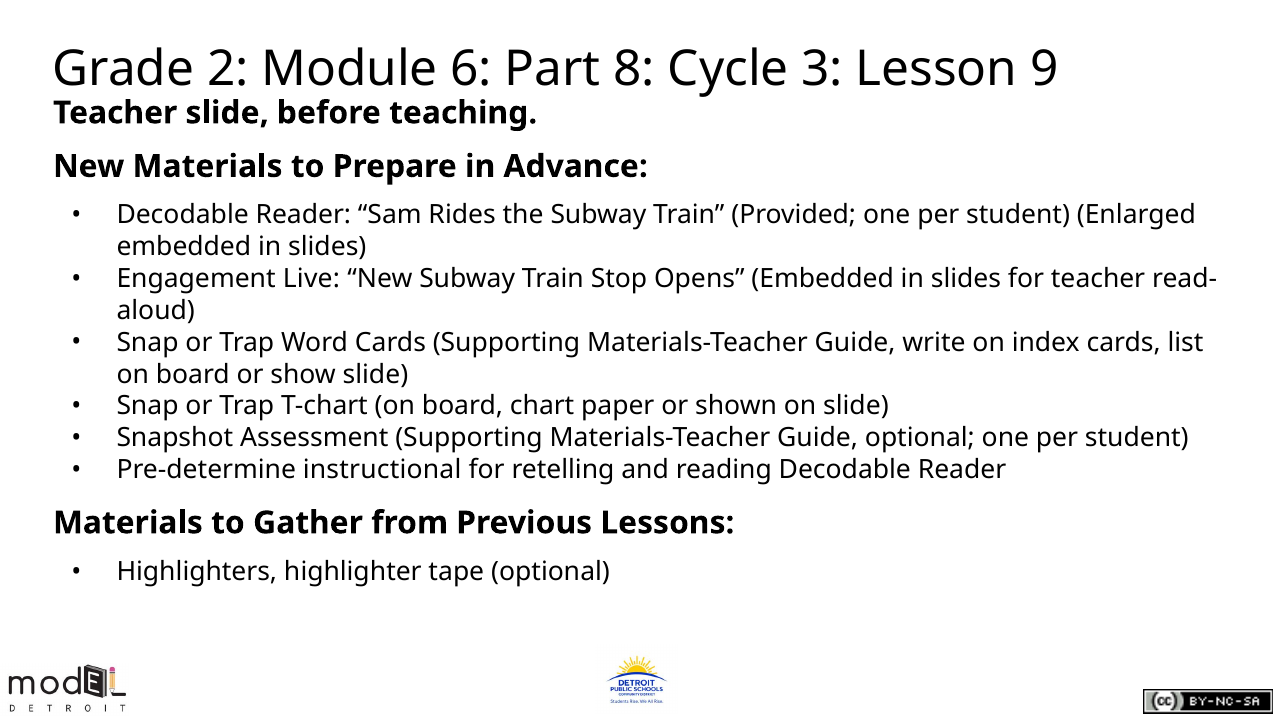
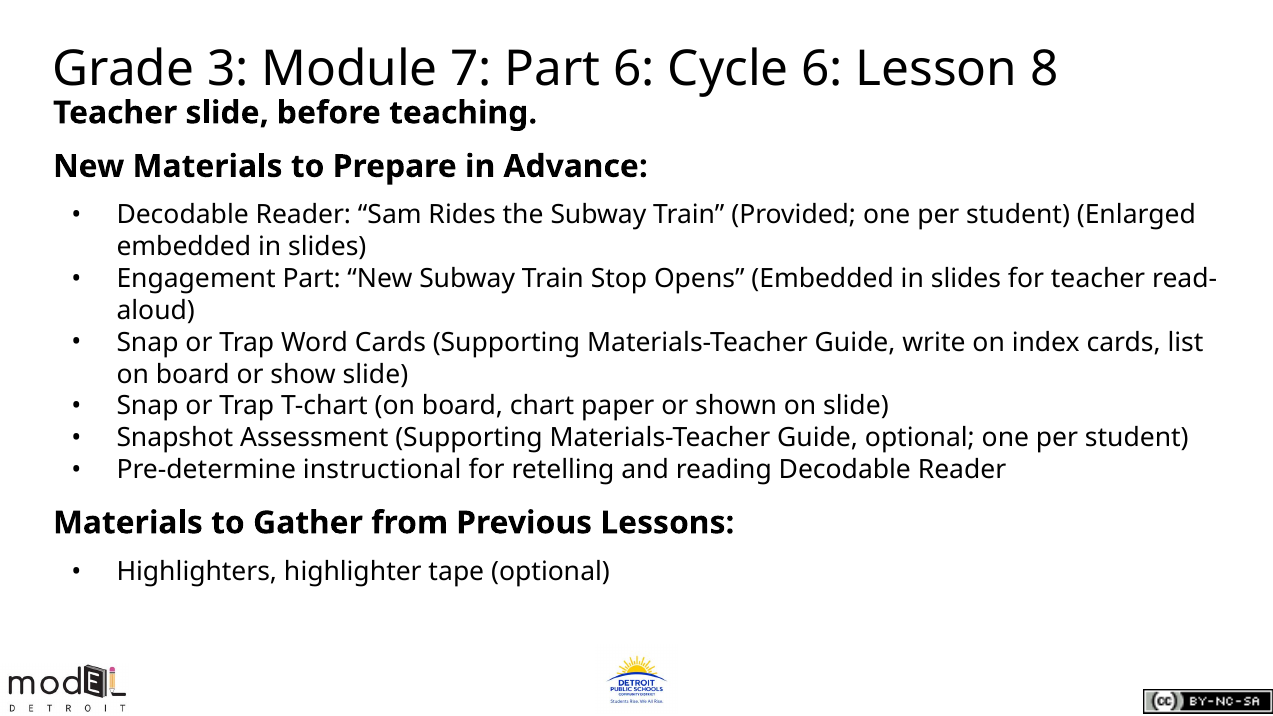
2: 2 -> 3
6: 6 -> 7
Part 8: 8 -> 6
Cycle 3: 3 -> 6
9: 9 -> 8
Engagement Live: Live -> Part
